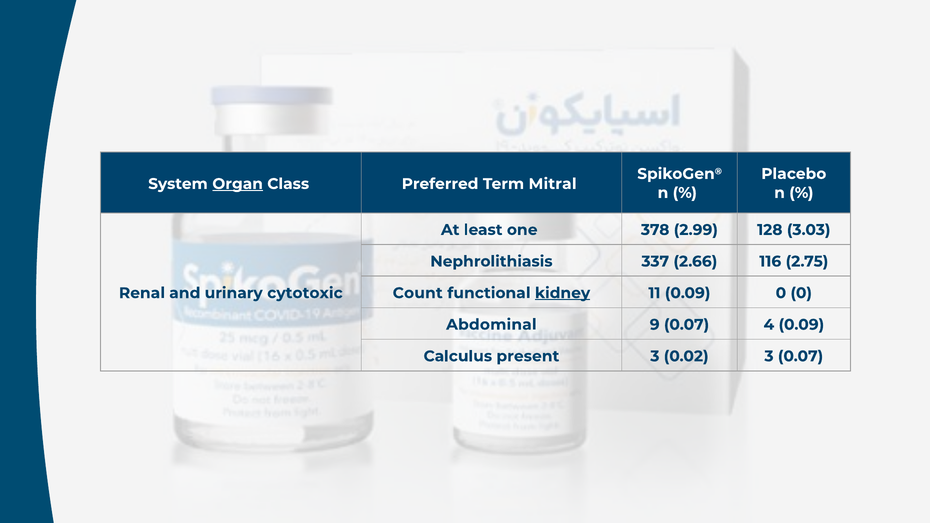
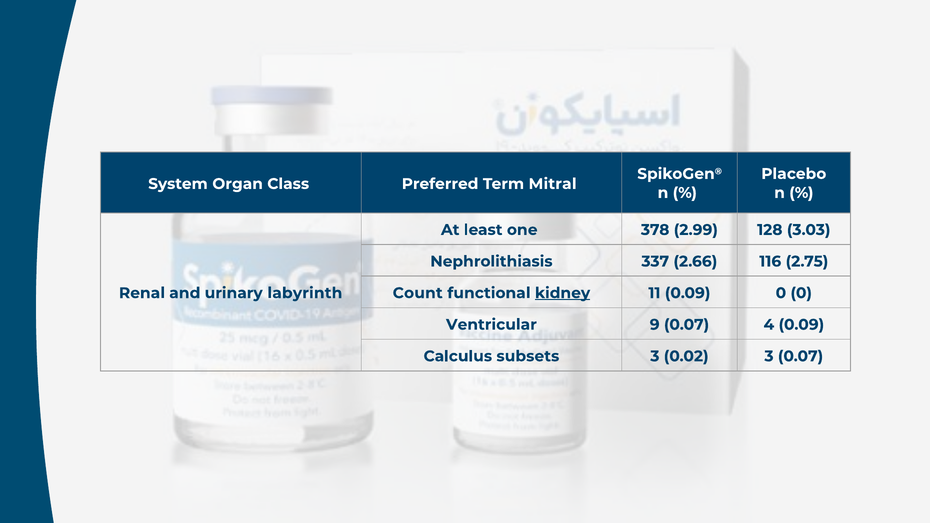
Organ underline: present -> none
cytotoxic: cytotoxic -> labyrinth
Abdominal: Abdominal -> Ventricular
present: present -> subsets
